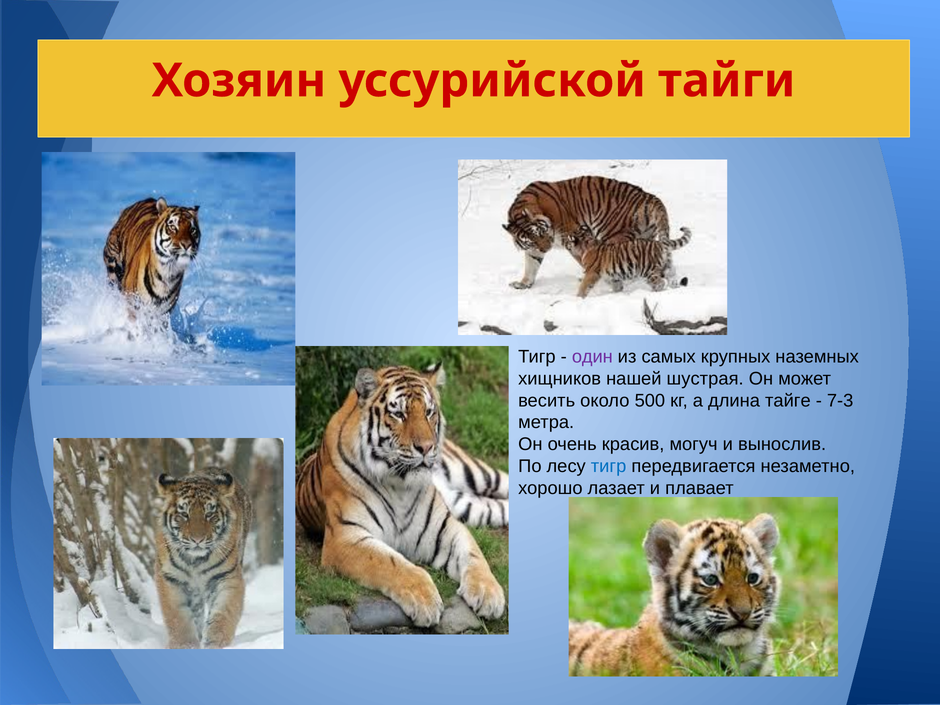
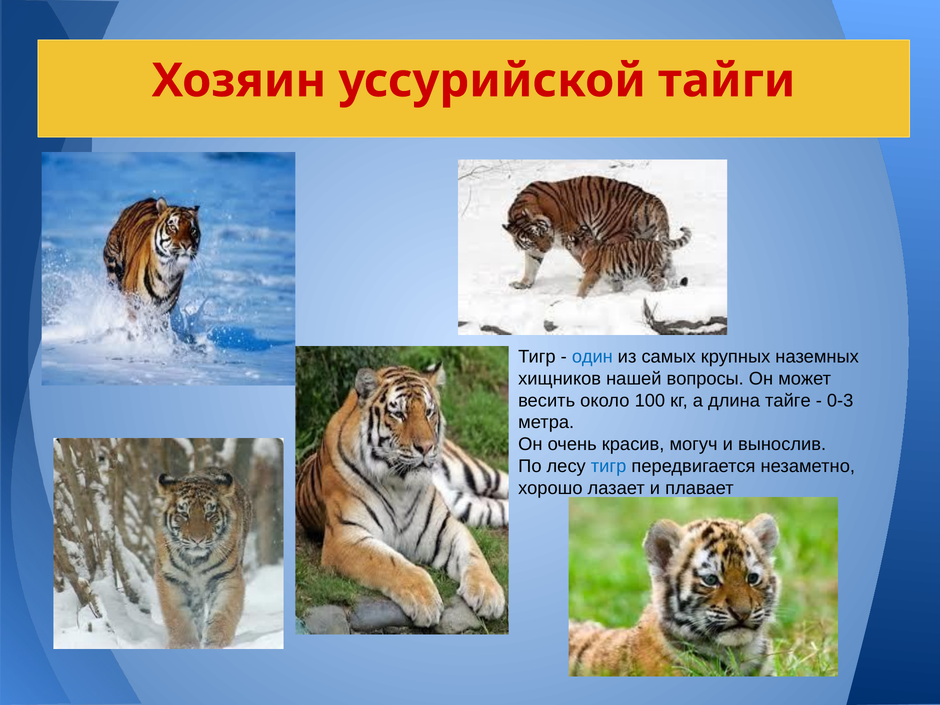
один colour: purple -> blue
шустрая: шустрая -> вопросы
500: 500 -> 100
7-3: 7-3 -> 0-3
